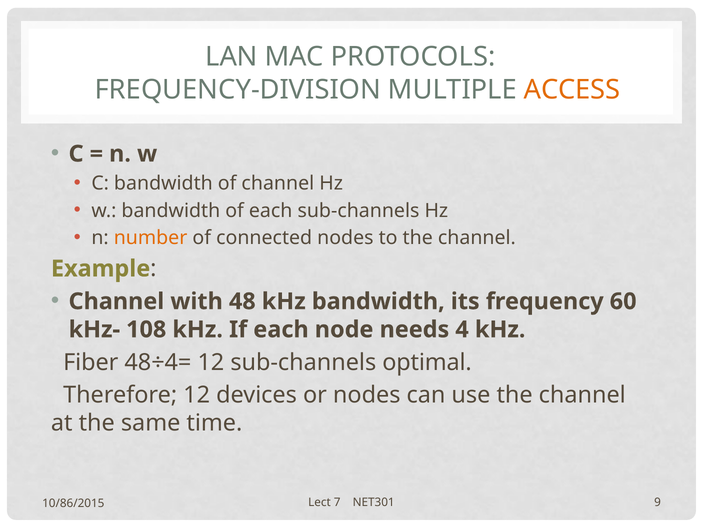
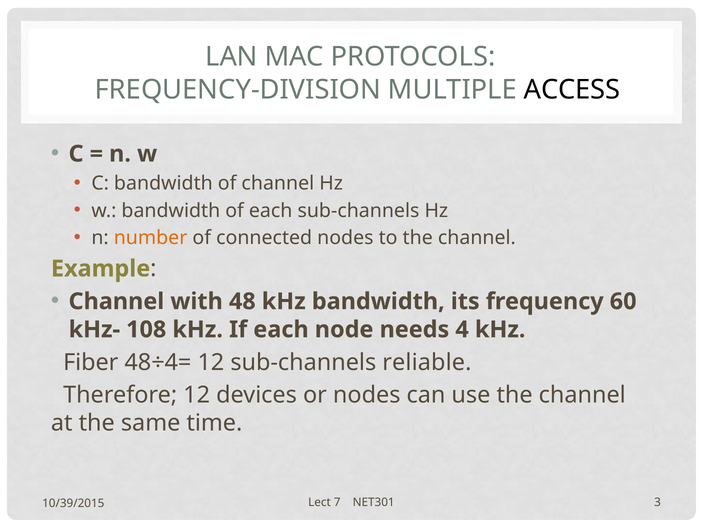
ACCESS colour: orange -> black
optimal: optimal -> reliable
9: 9 -> 3
10/86/2015: 10/86/2015 -> 10/39/2015
